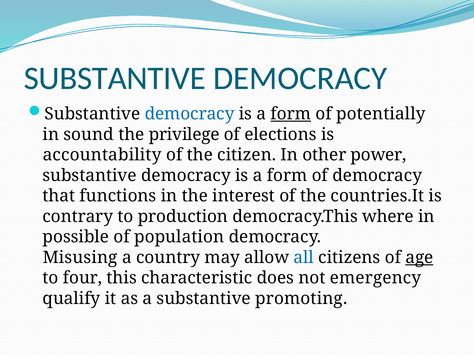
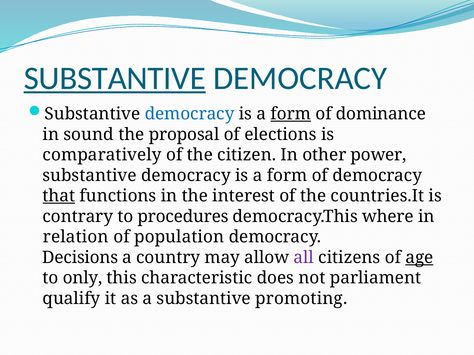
SUBSTANTIVE at (115, 78) underline: none -> present
potentially: potentially -> dominance
privilege: privilege -> proposal
accountability: accountability -> comparatively
that underline: none -> present
production: production -> procedures
possible: possible -> relation
Misusing: Misusing -> Decisions
all colour: blue -> purple
four: four -> only
emergency: emergency -> parliament
